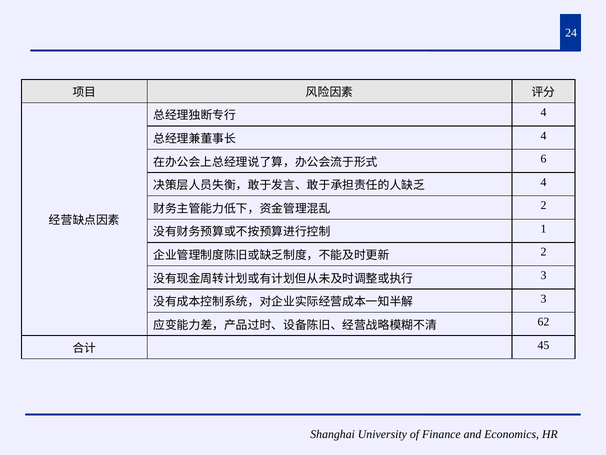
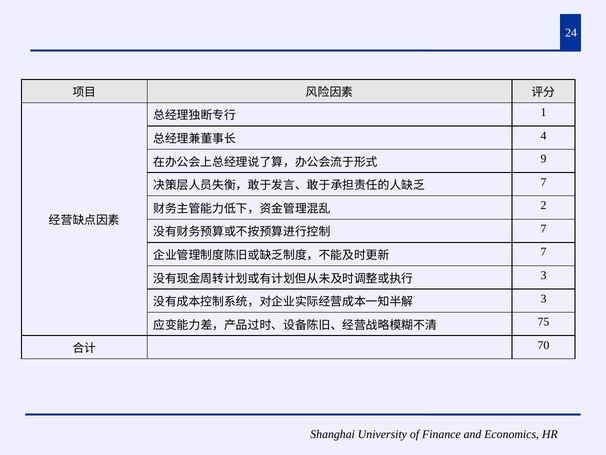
4 at (544, 112): 4 -> 1
6: 6 -> 9
4 at (544, 182): 4 -> 7
1 at (544, 229): 1 -> 7
2 at (544, 252): 2 -> 7
62: 62 -> 75
45: 45 -> 70
